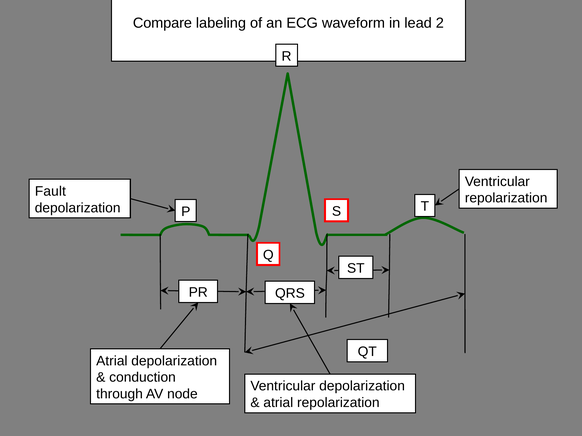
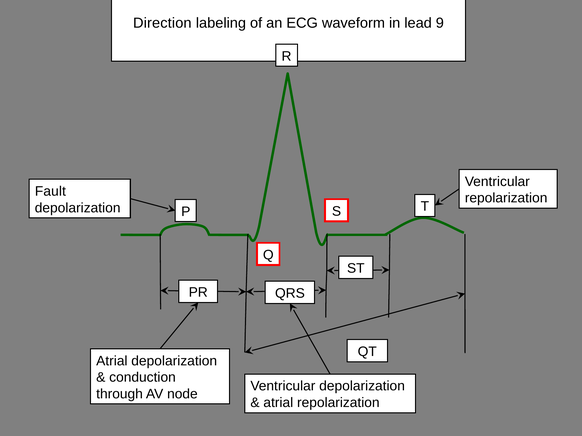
Compare: Compare -> Direction
2: 2 -> 9
